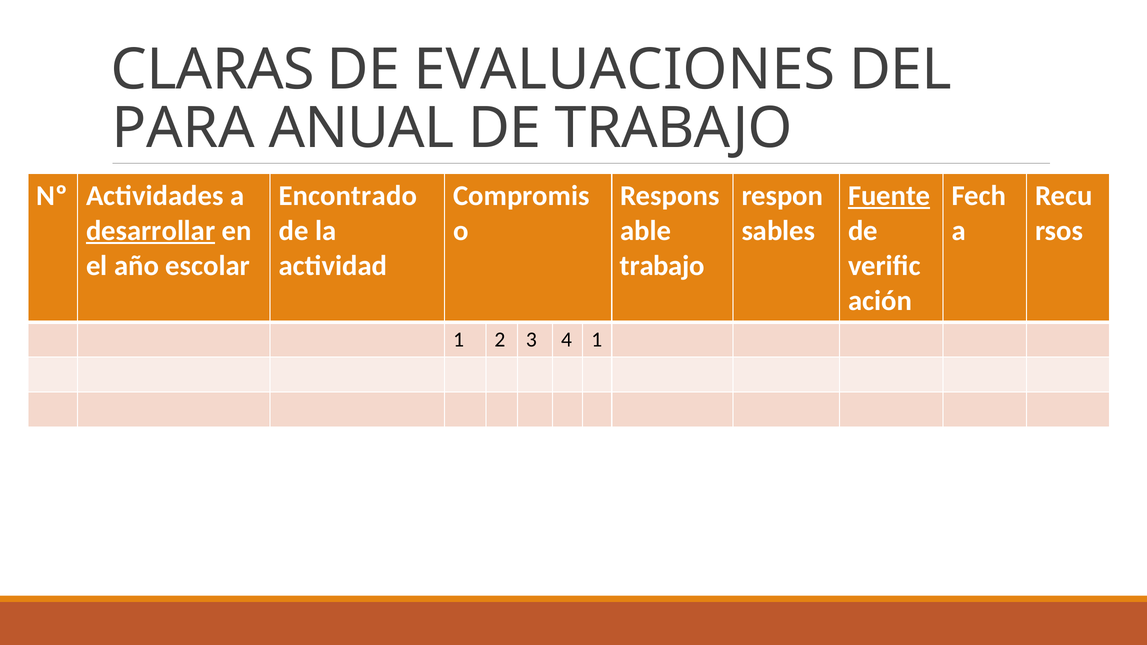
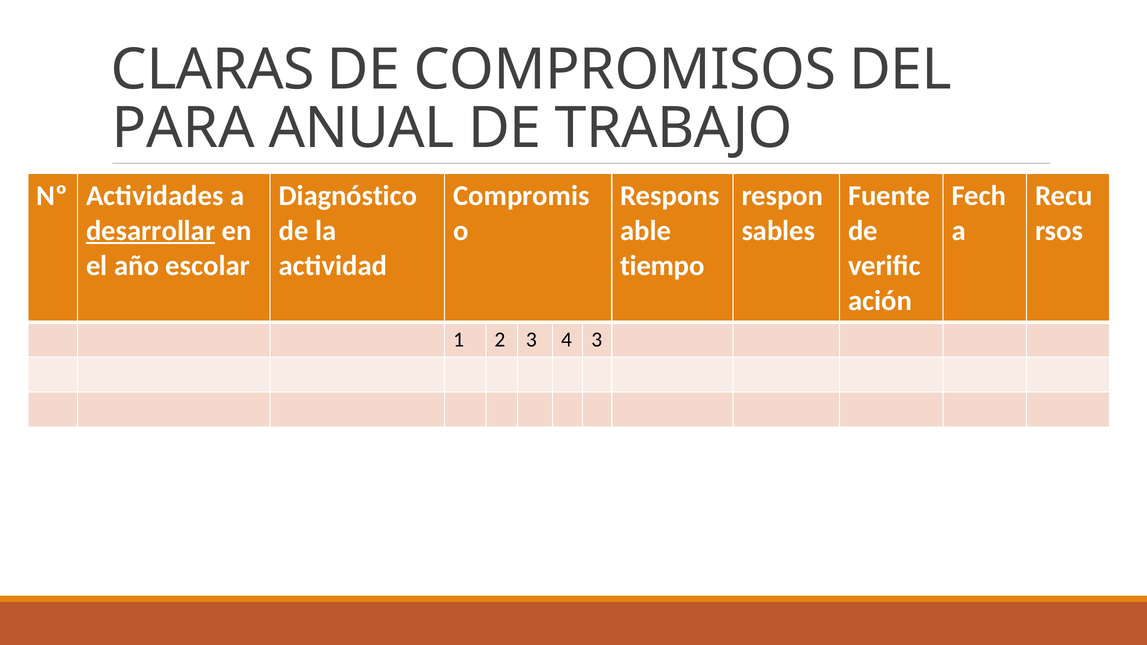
EVALUACIONES: EVALUACIONES -> COMPROMISOS
Encontrado: Encontrado -> Diagnóstico
Fuente underline: present -> none
trabajo at (662, 266): trabajo -> tiempo
4 1: 1 -> 3
